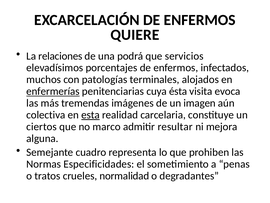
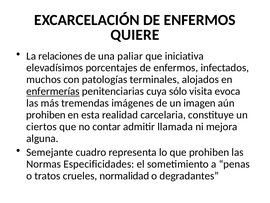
podrá: podrá -> paliar
servicios: servicios -> iniciativa
ésta: ésta -> sólo
colectiva at (46, 115): colectiva -> prohiben
esta underline: present -> none
marco: marco -> contar
resultar: resultar -> llamada
